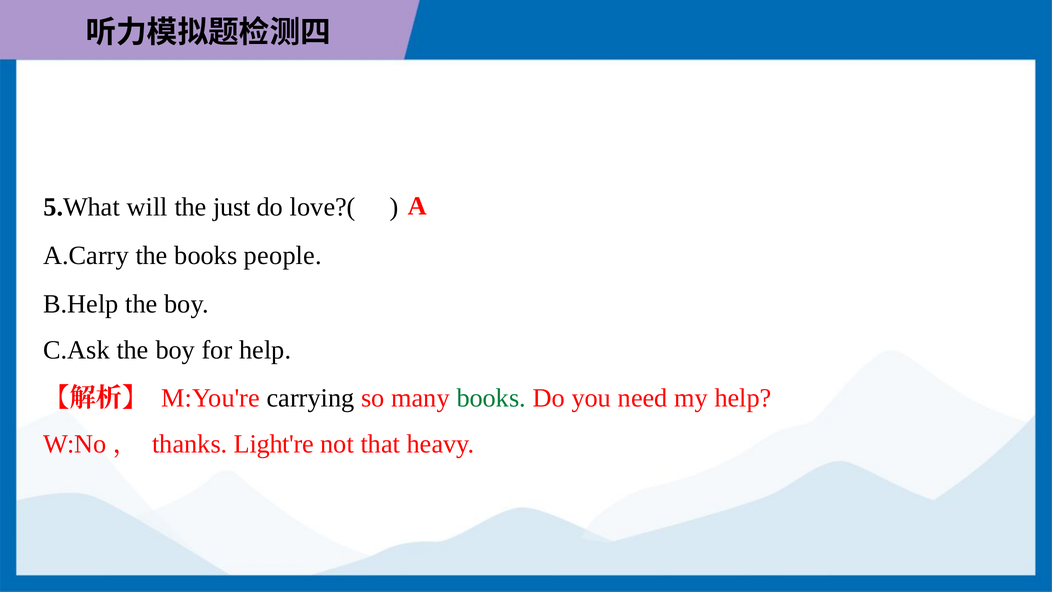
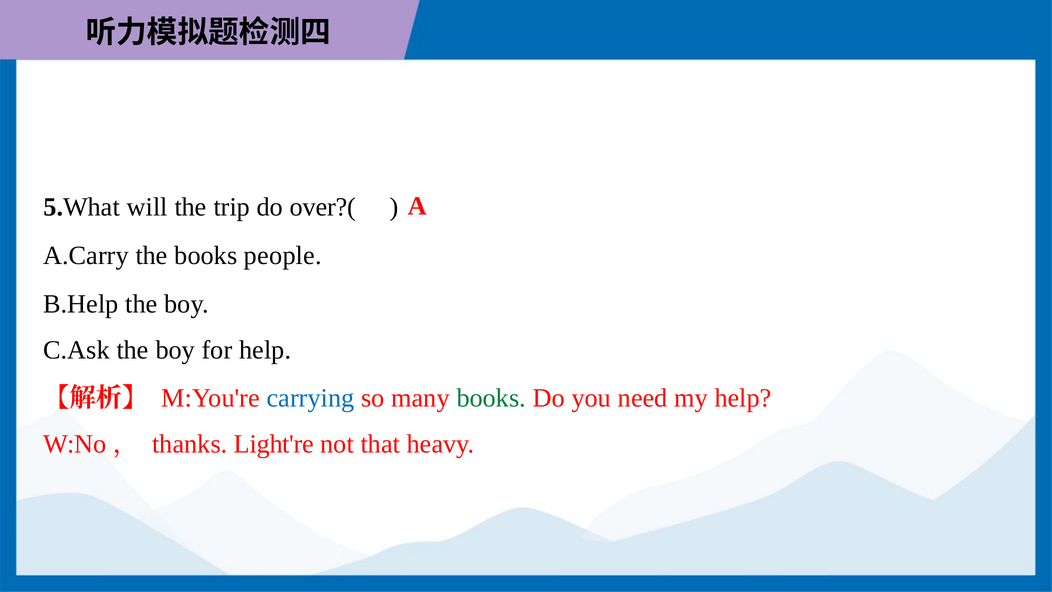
just: just -> trip
love?(: love?( -> over?(
carrying colour: black -> blue
